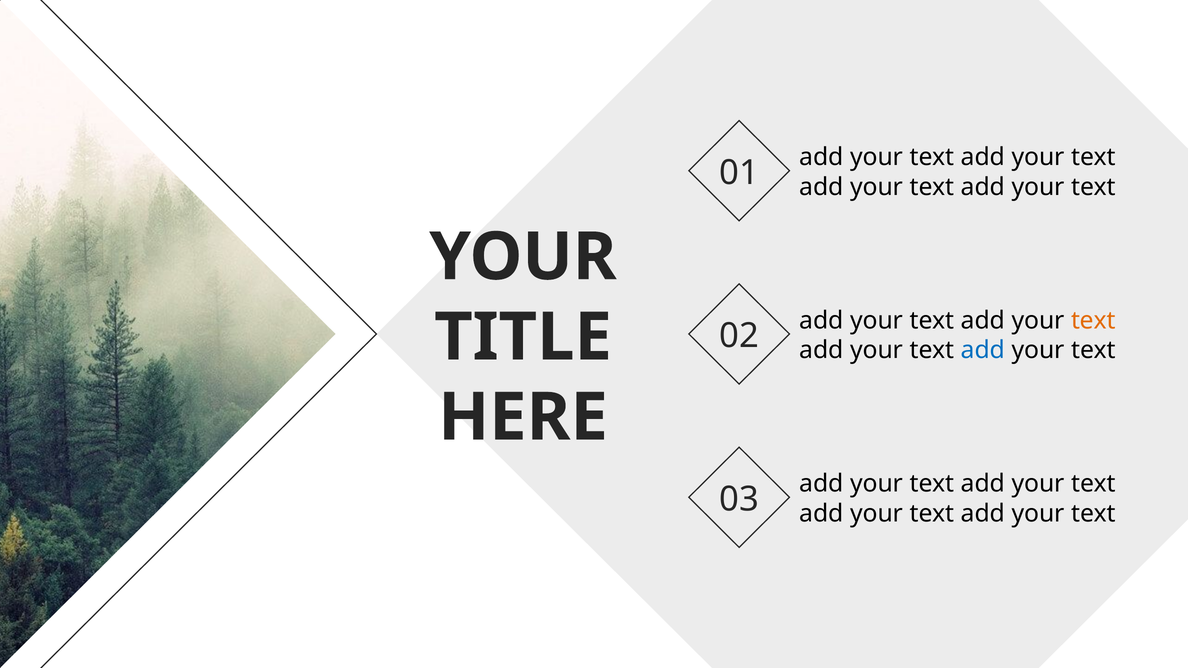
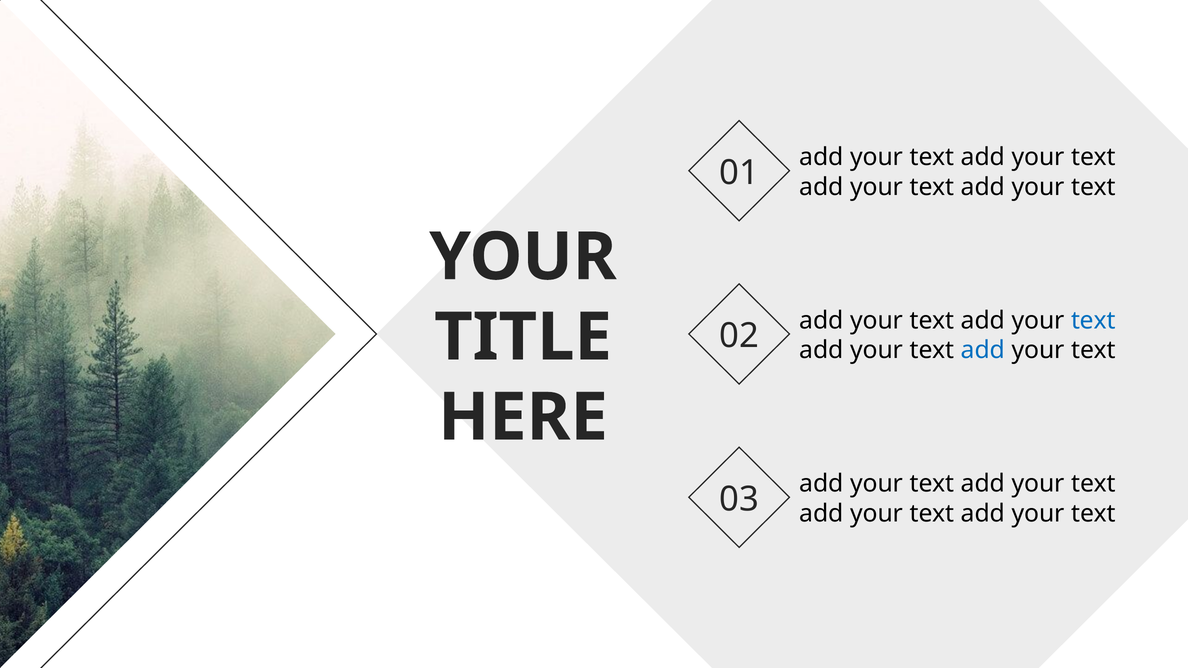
text at (1093, 321) colour: orange -> blue
